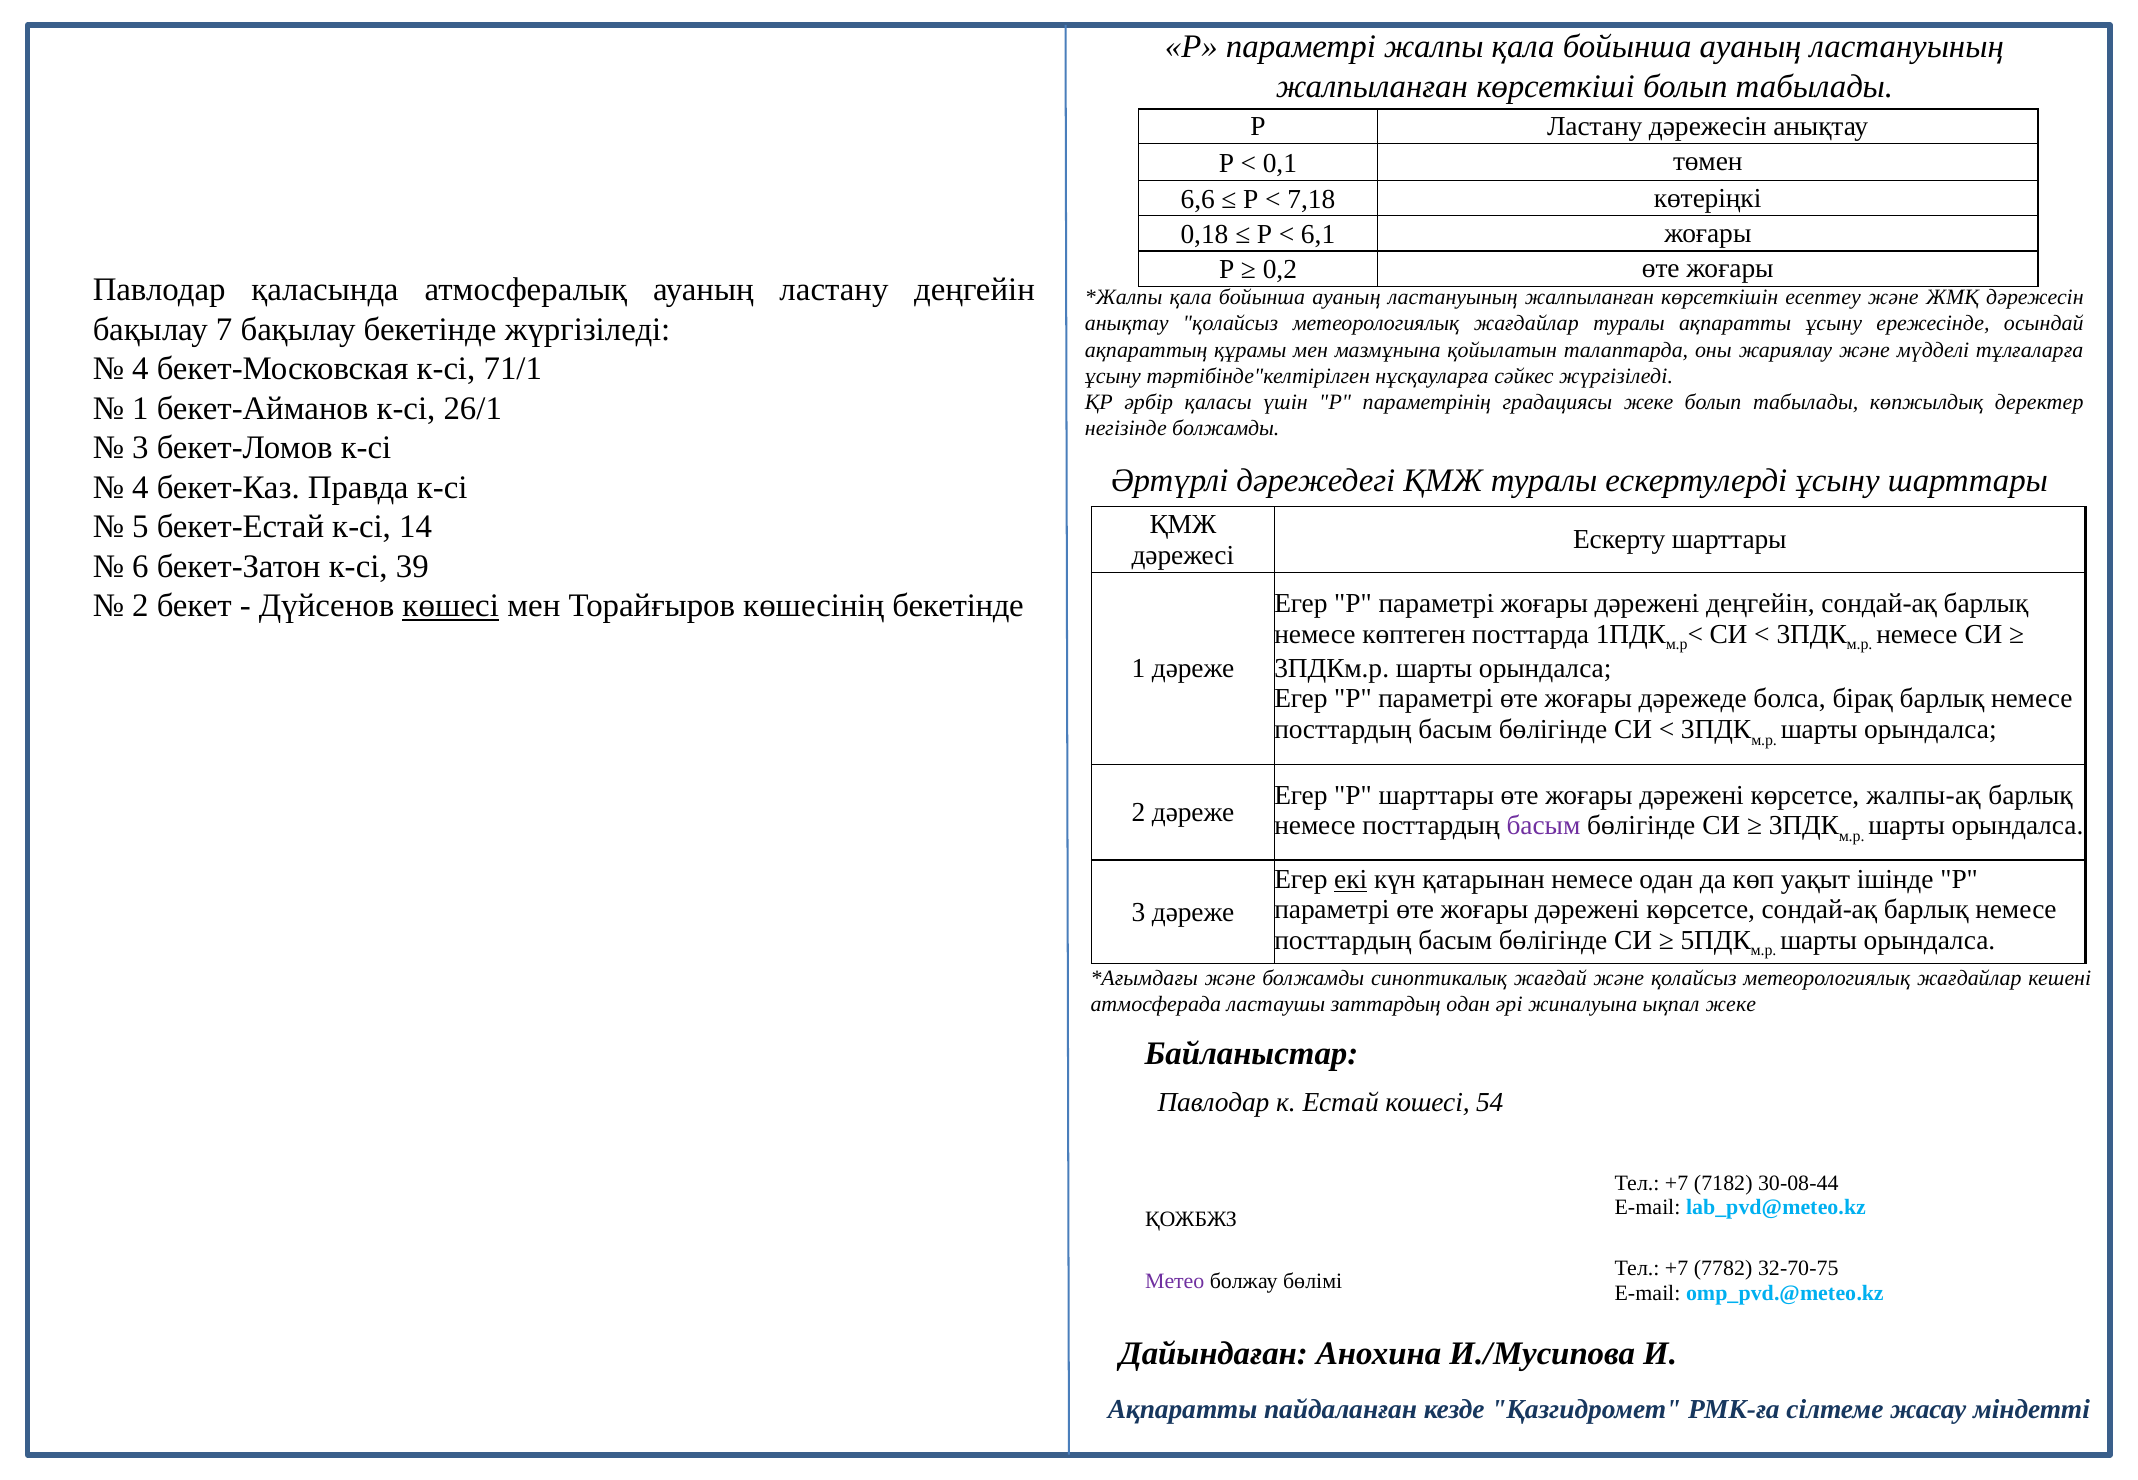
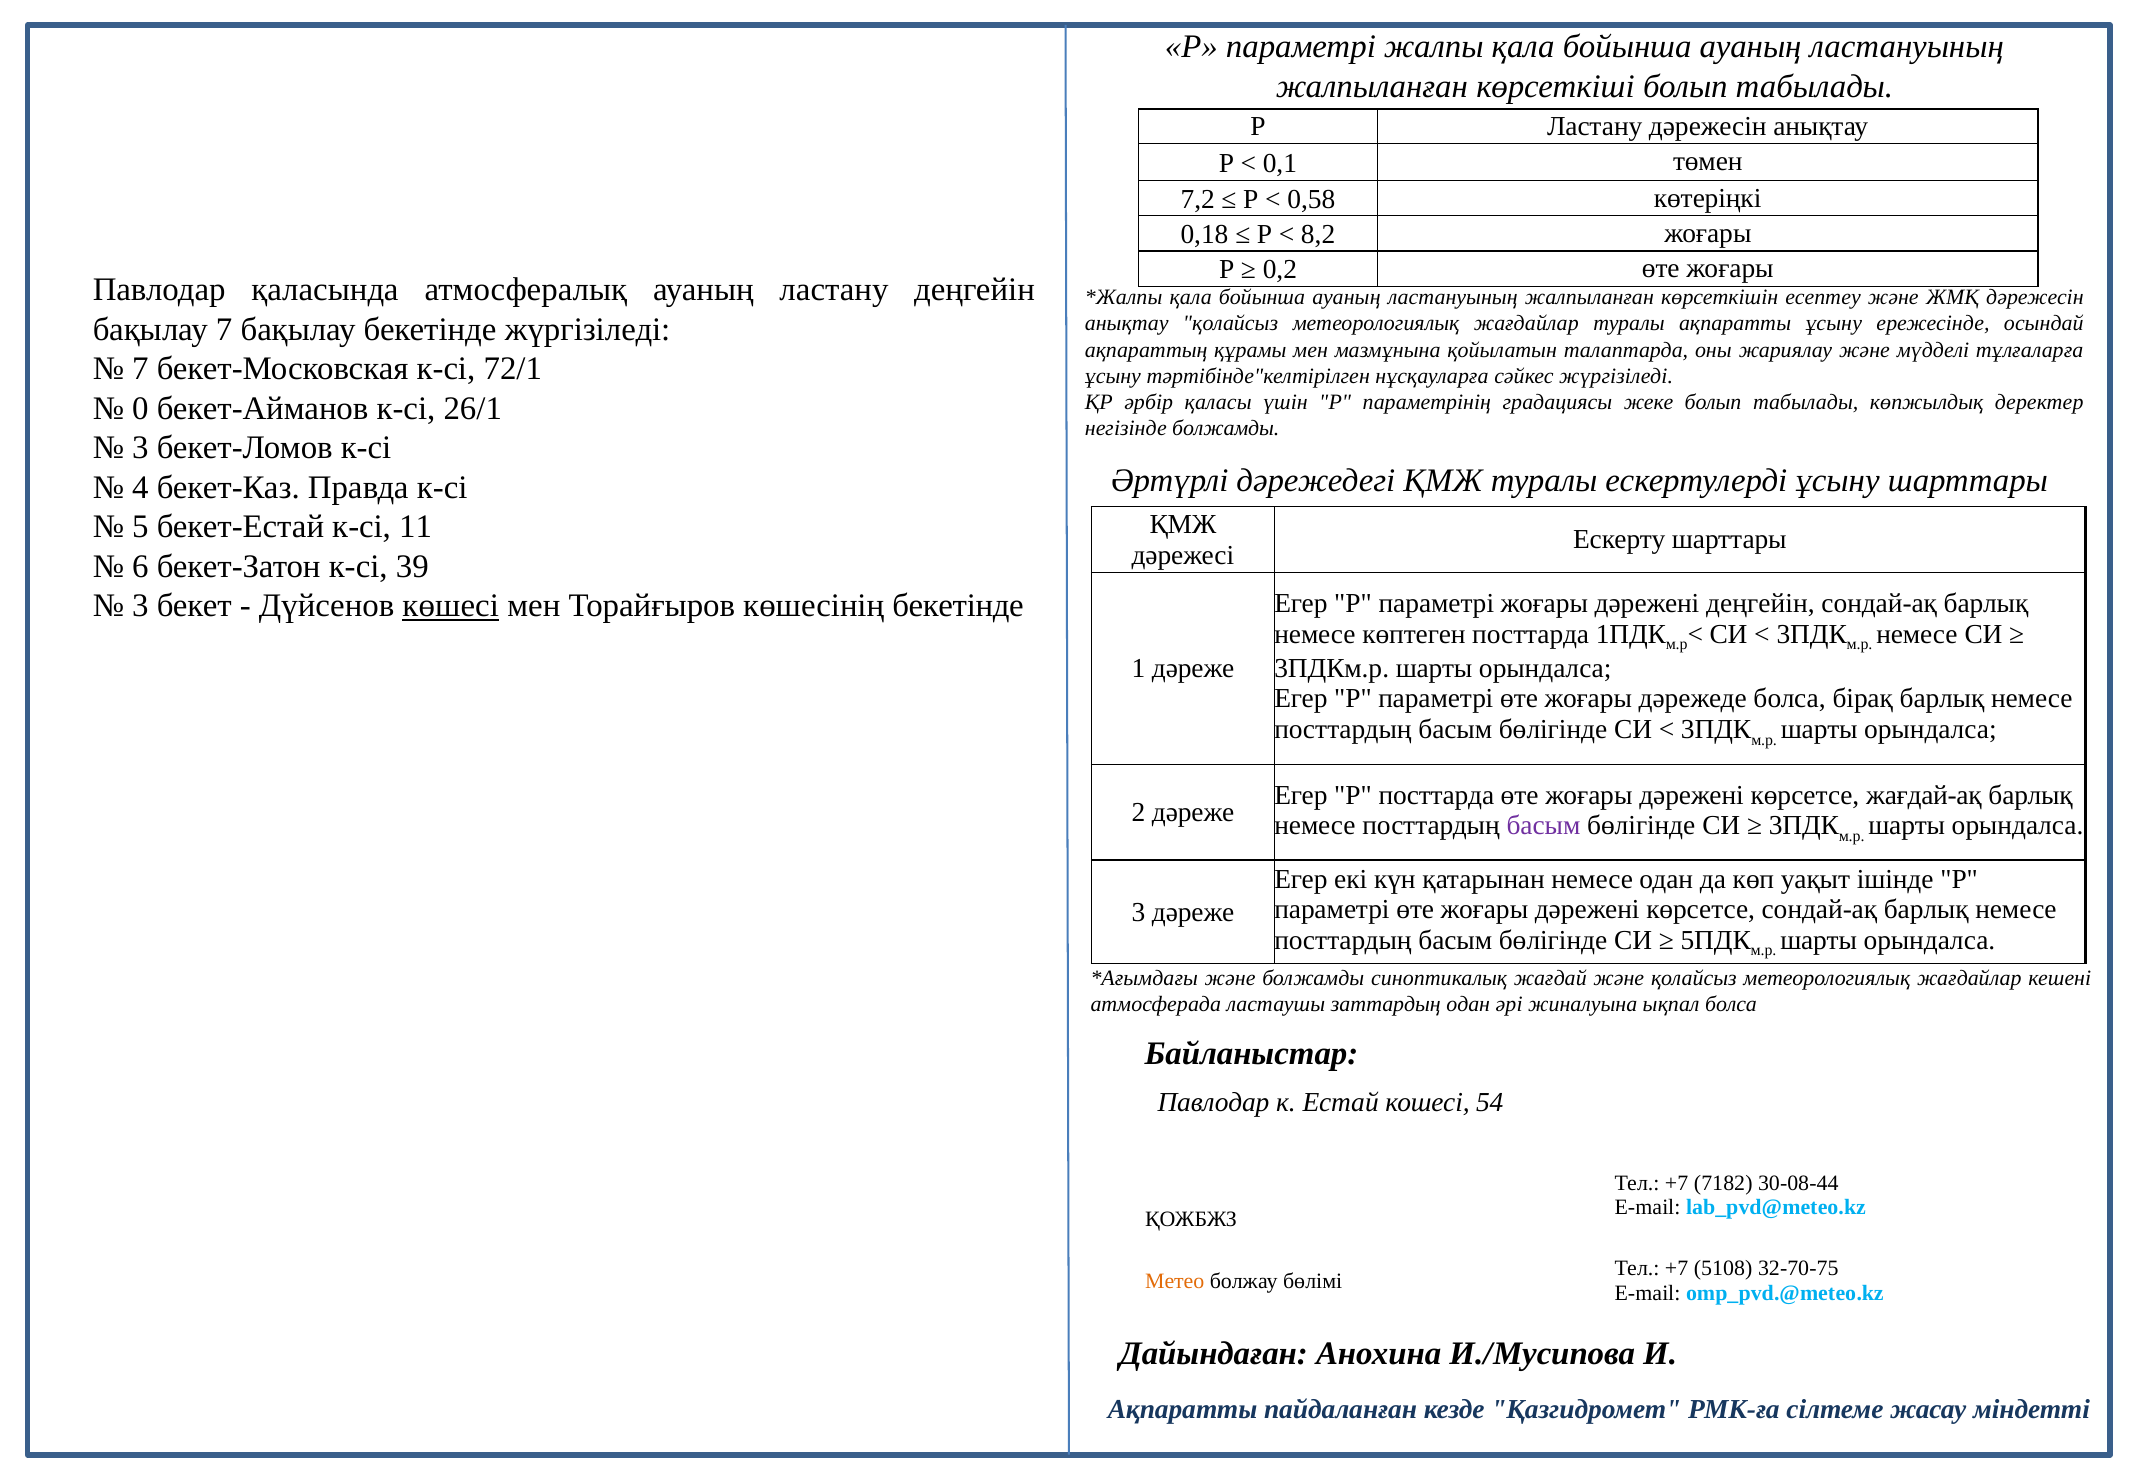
6,6: 6,6 -> 7,2
7,18: 7,18 -> 0,58
6,1: 6,1 -> 8,2
4 at (140, 369): 4 -> 7
71/1: 71/1 -> 72/1
1 at (140, 408): 1 -> 0
14: 14 -> 11
2 at (140, 606): 2 -> 3
Р шарттары: шарттары -> посттарда
жалпы-ақ: жалпы-ақ -> жағдай-ақ
екі underline: present -> none
ықпал жеке: жеке -> болса
7782: 7782 -> 5108
Метео colour: purple -> orange
